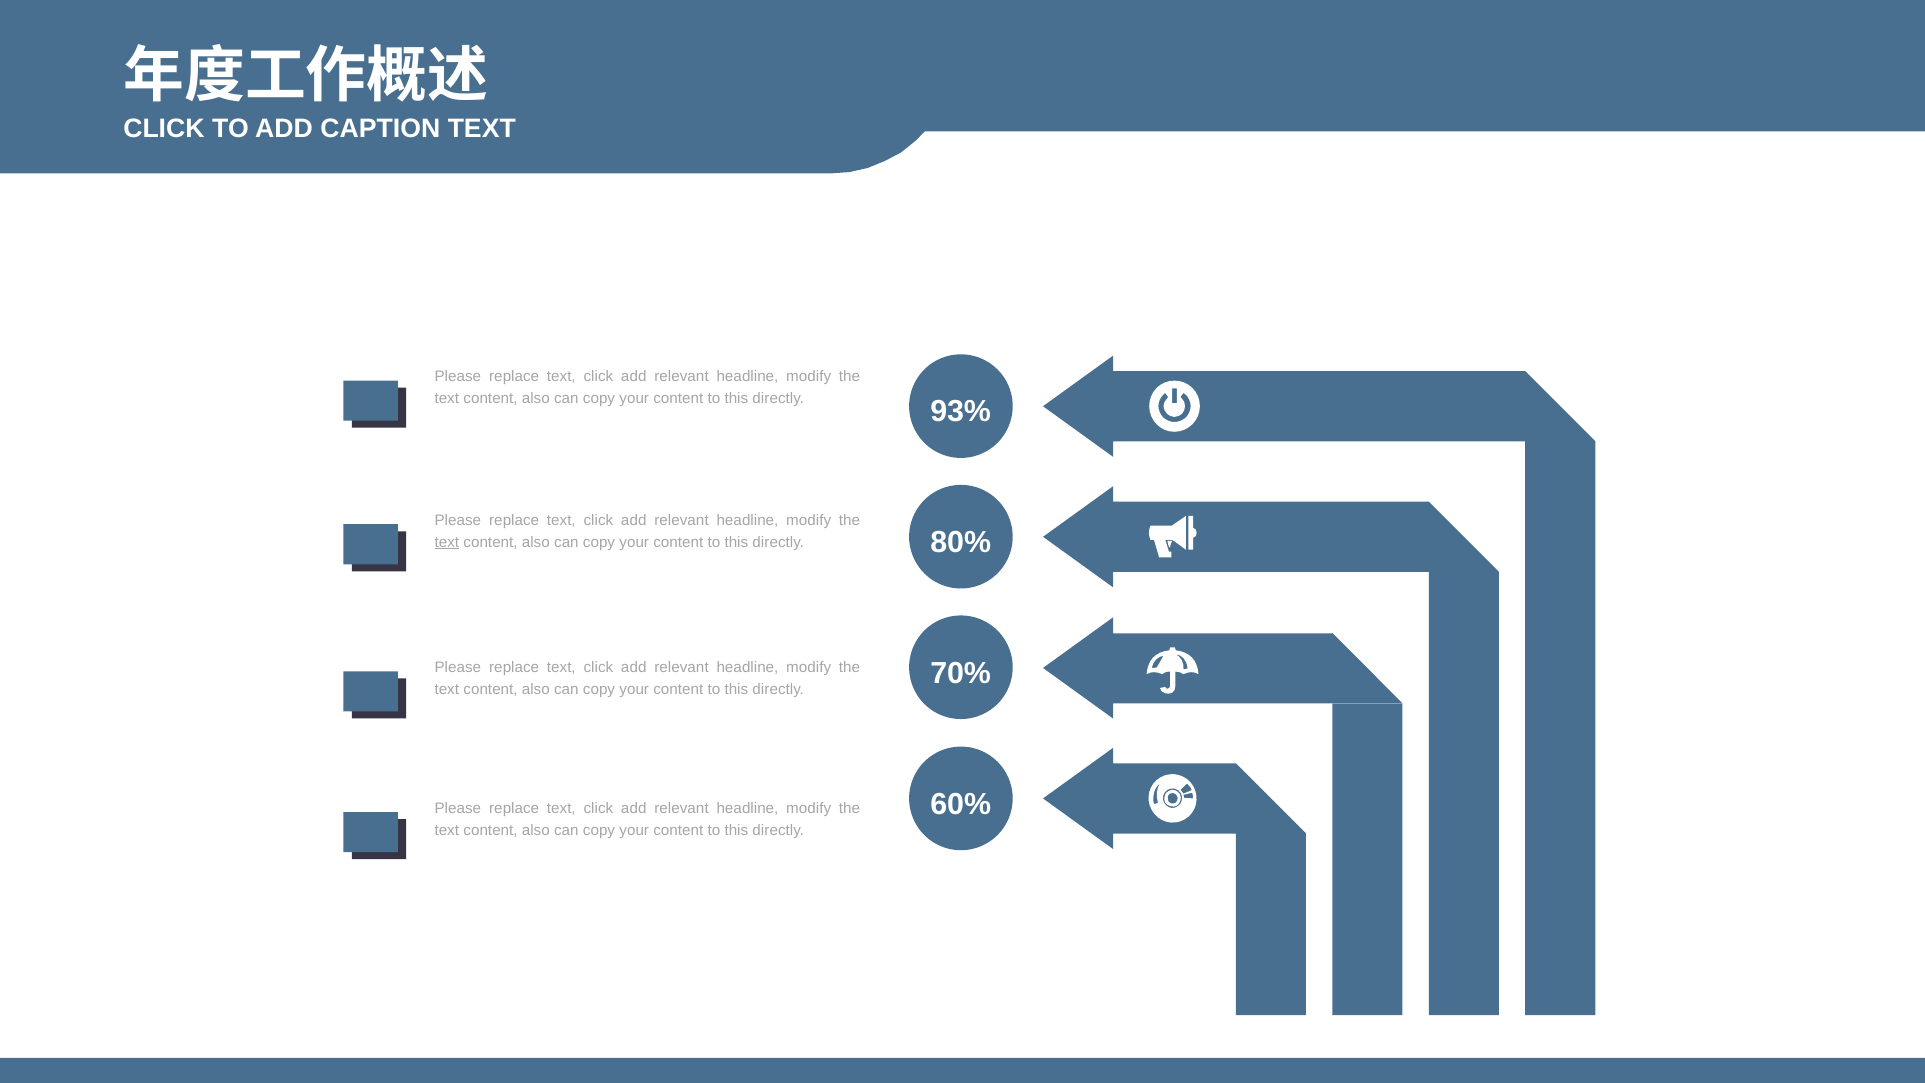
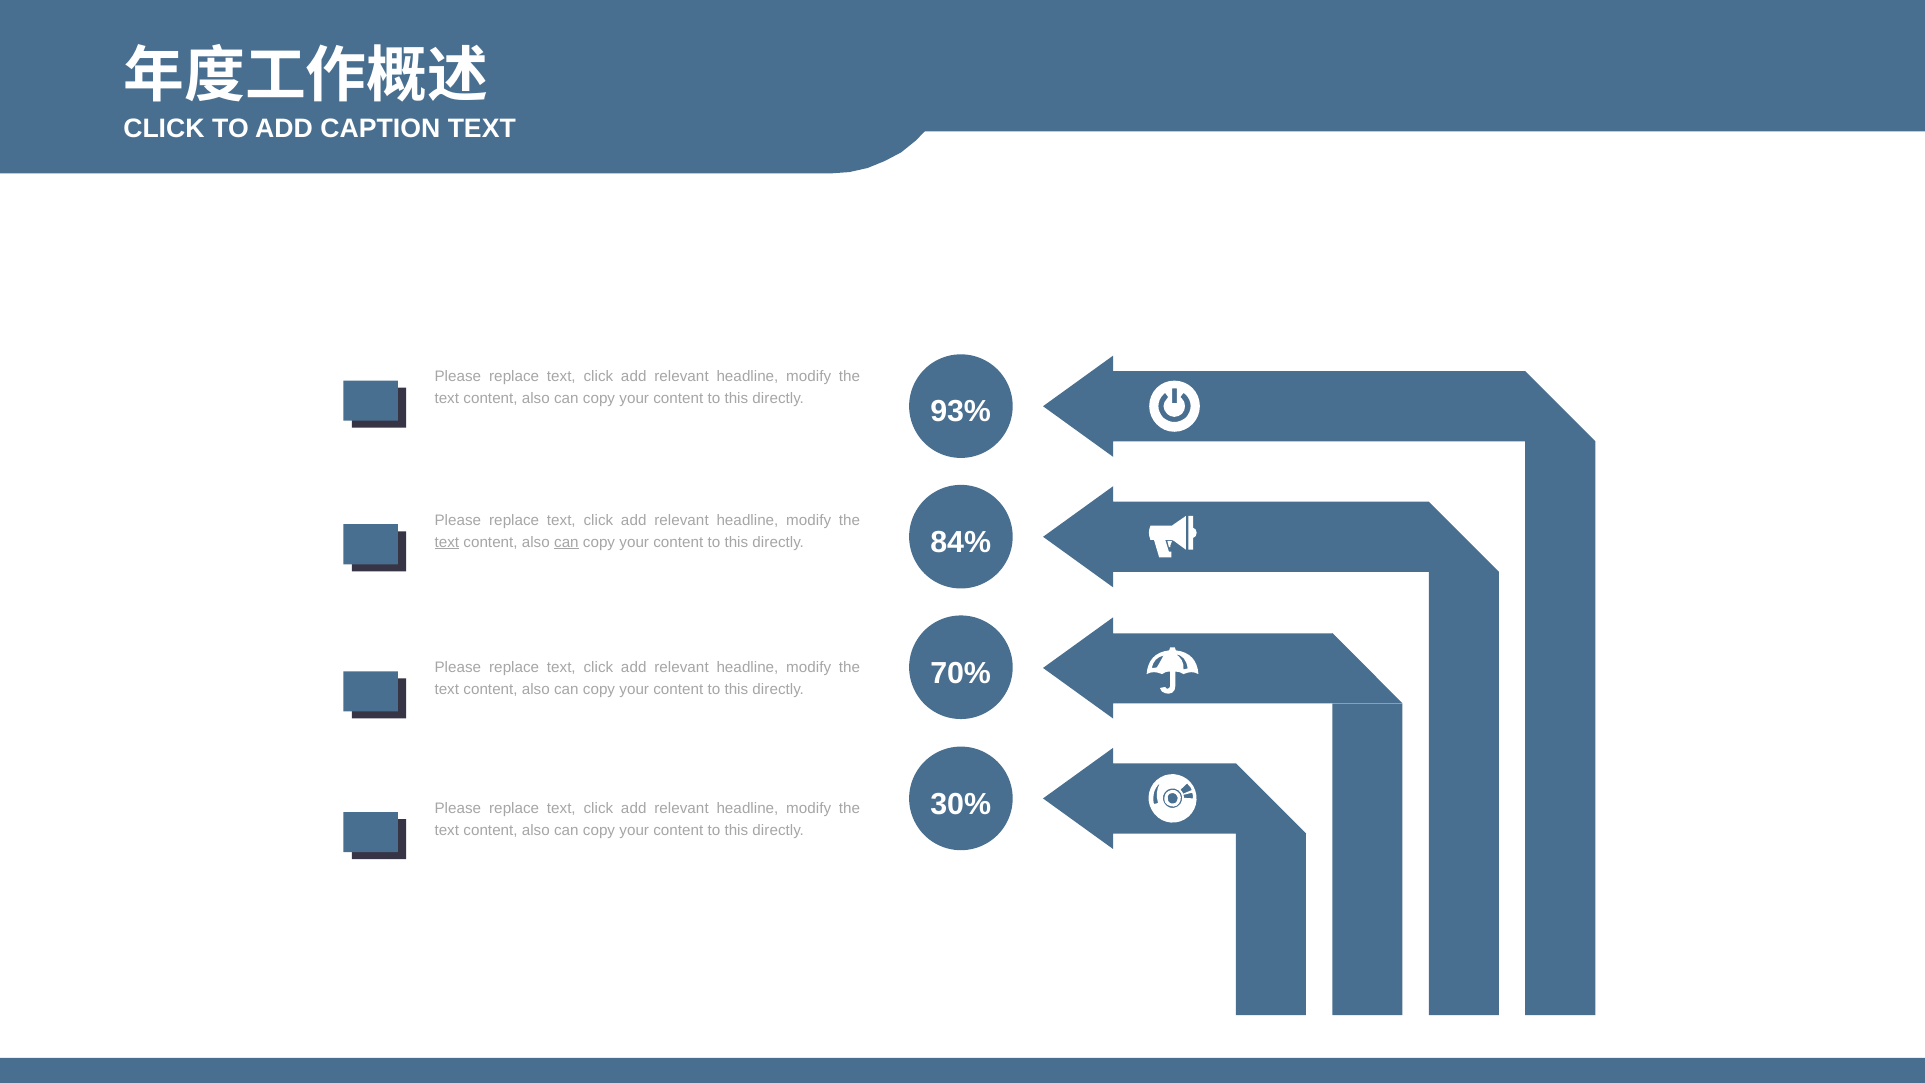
80%: 80% -> 84%
can at (566, 542) underline: none -> present
60%: 60% -> 30%
